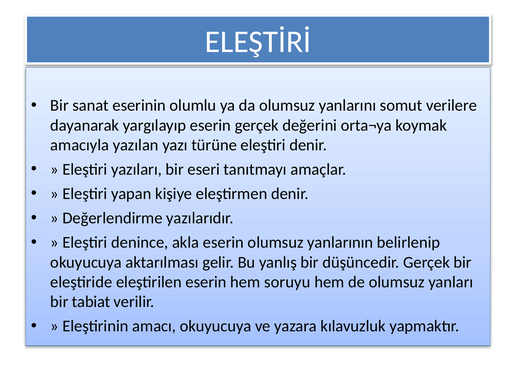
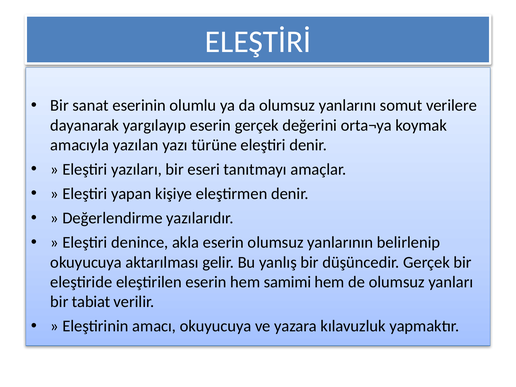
soruyu: soruyu -> samimi
